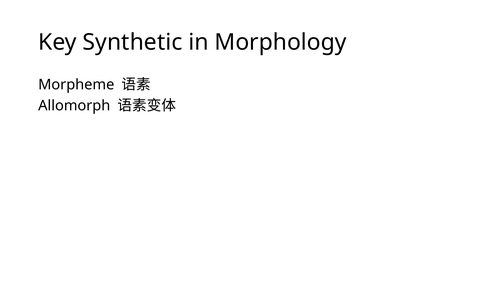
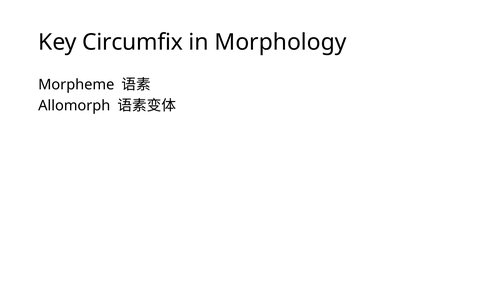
Synthetic: Synthetic -> Circumfix
